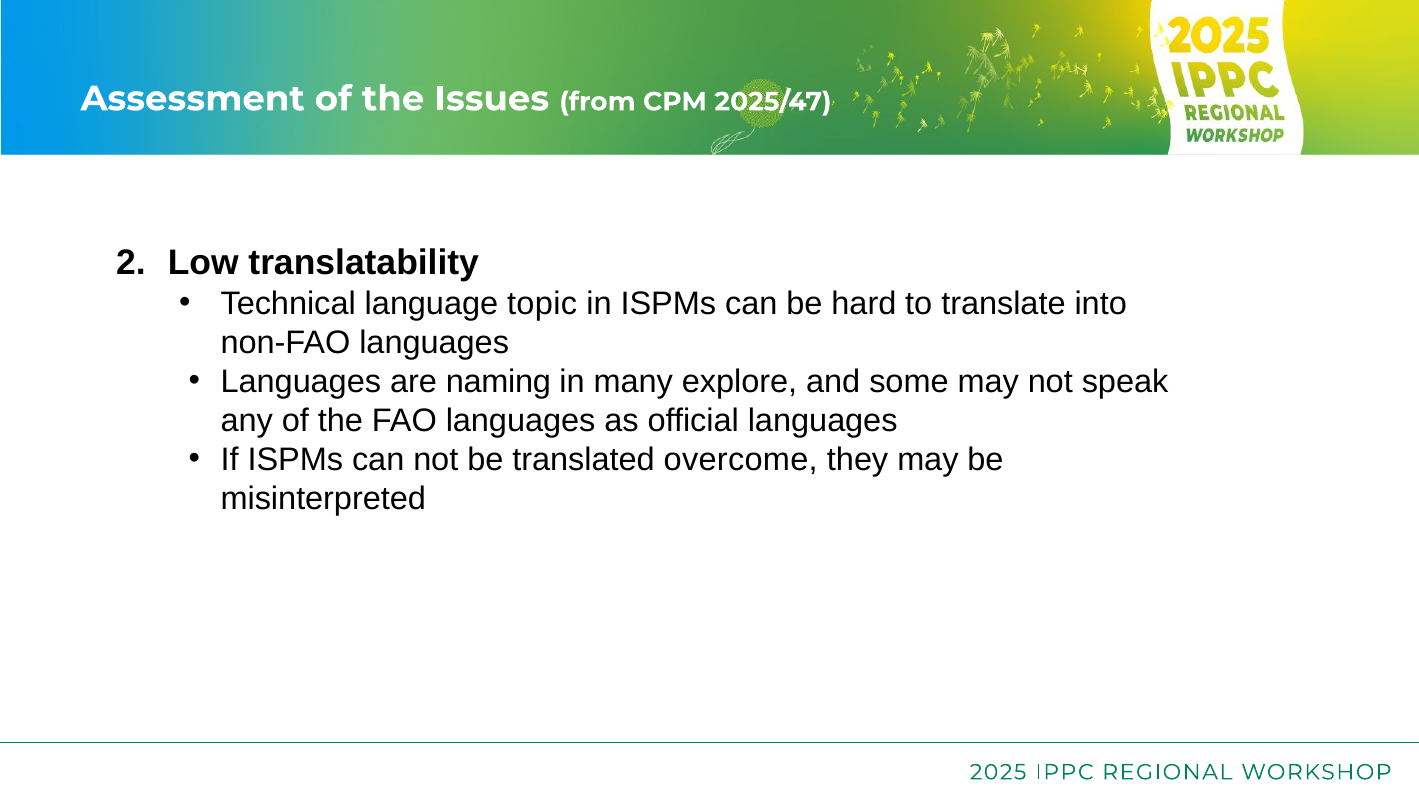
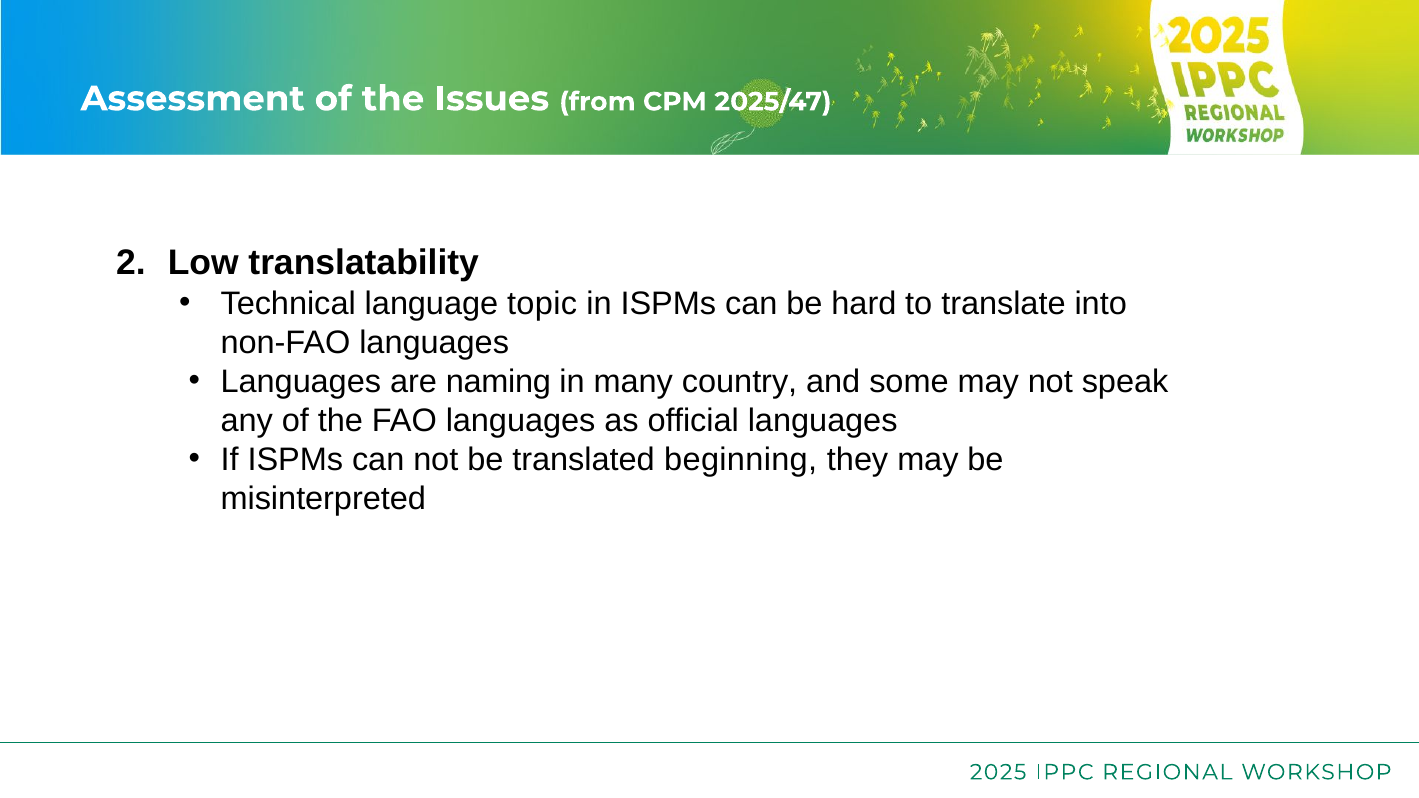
explore: explore -> country
overcome: overcome -> beginning
